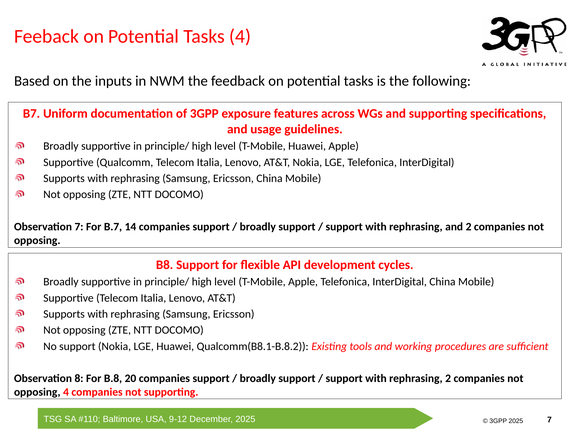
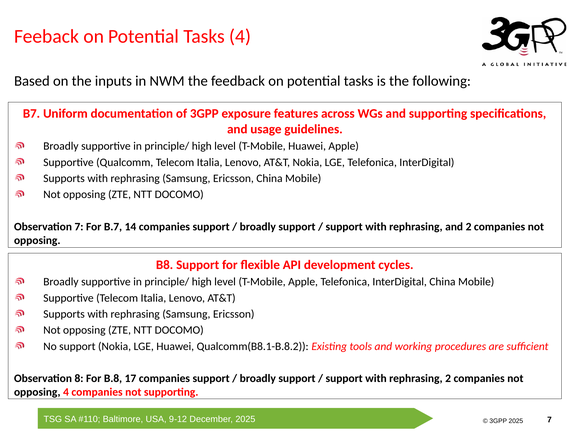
20: 20 -> 17
